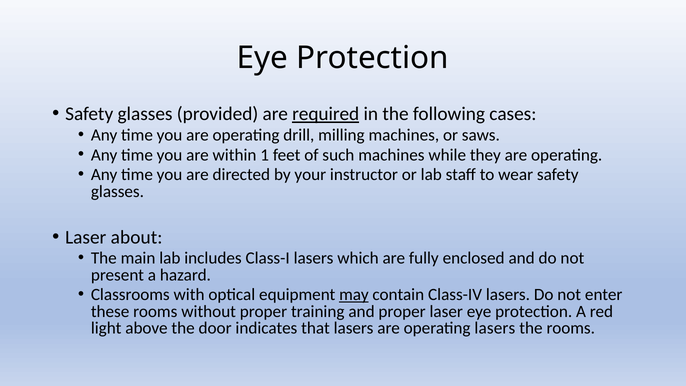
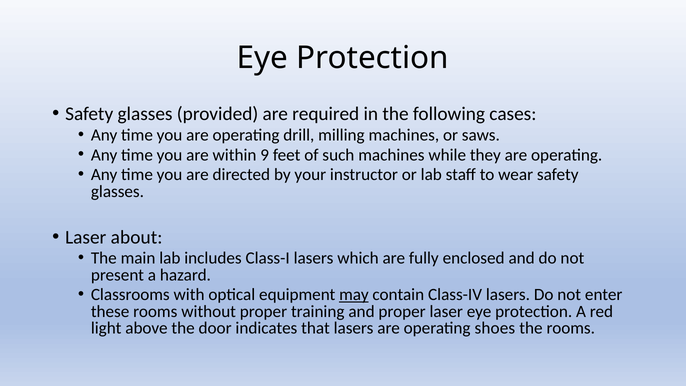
required underline: present -> none
1: 1 -> 9
operating lasers: lasers -> shoes
